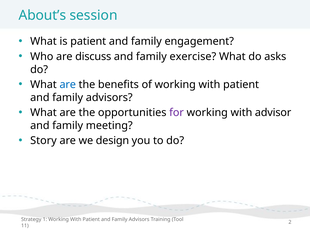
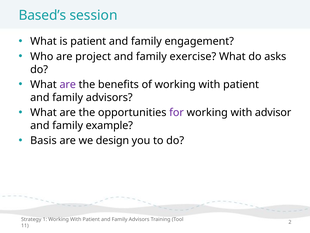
About’s: About’s -> Based’s
discuss: discuss -> project
are at (68, 84) colour: blue -> purple
meeting: meeting -> example
Story: Story -> Basis
